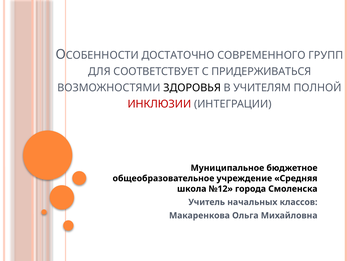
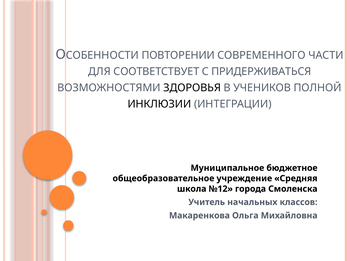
ДОСТАТОЧНО: ДОСТАТОЧНО -> ПОВТОРЕНИИ
ГРУПП: ГРУПП -> ЧАСТИ
УЧИТЕЛЯМ: УЧИТЕЛЯМ -> УЧЕНИКОВ
ИНКЛЮЗИИ colour: red -> black
